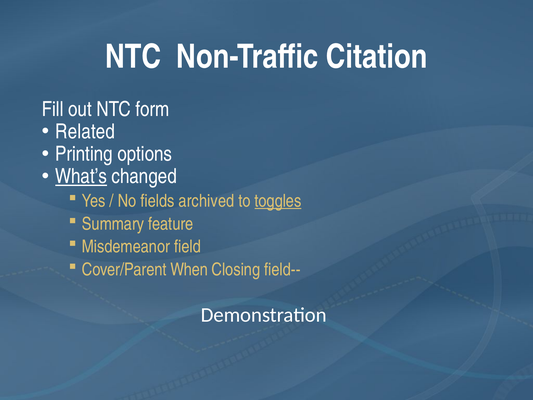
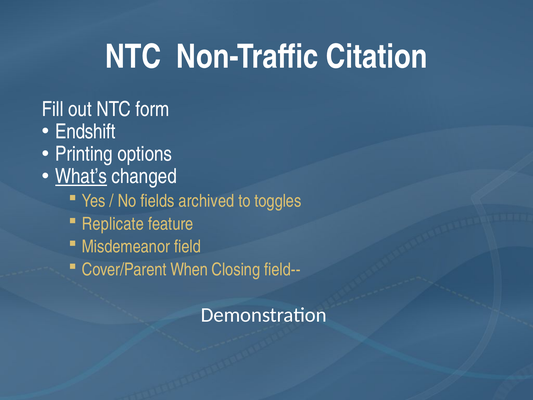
Related: Related -> Endshift
toggles underline: present -> none
Summary: Summary -> Replicate
